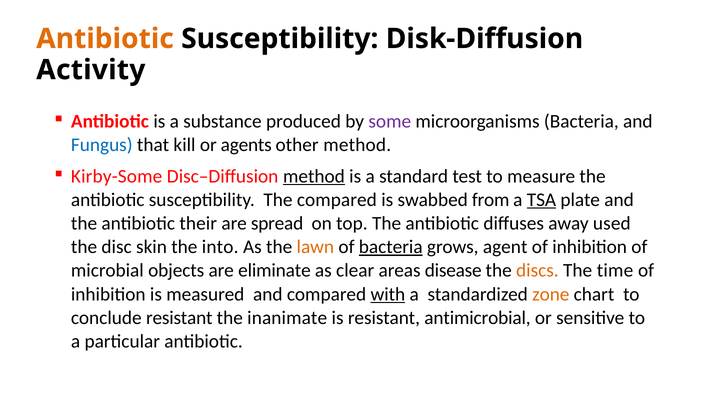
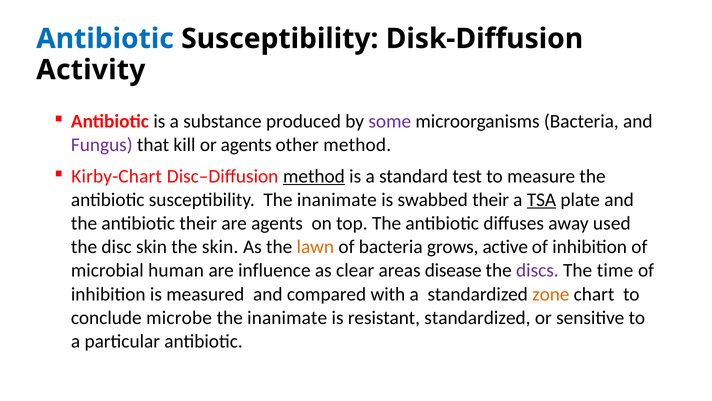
Antibiotic at (105, 39) colour: orange -> blue
Fungus colour: blue -> purple
Kirby-Some: Kirby-Some -> Kirby-Chart
susceptibility The compared: compared -> inanimate
swabbed from: from -> their
are spread: spread -> agents
the into: into -> skin
bacteria at (391, 247) underline: present -> none
agent: agent -> active
objects: objects -> human
eliminate: eliminate -> influence
discs colour: orange -> purple
with underline: present -> none
conclude resistant: resistant -> microbe
resistant antimicrobial: antimicrobial -> standardized
